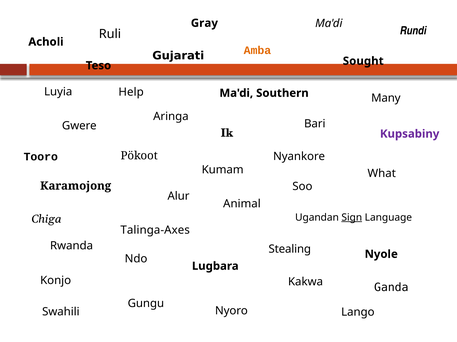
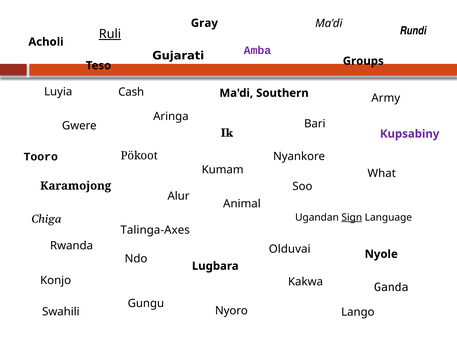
Ruli underline: none -> present
Amba colour: orange -> purple
Sought: Sought -> Groups
Help: Help -> Cash
Many: Many -> Army
Stealing: Stealing -> Olduvai
